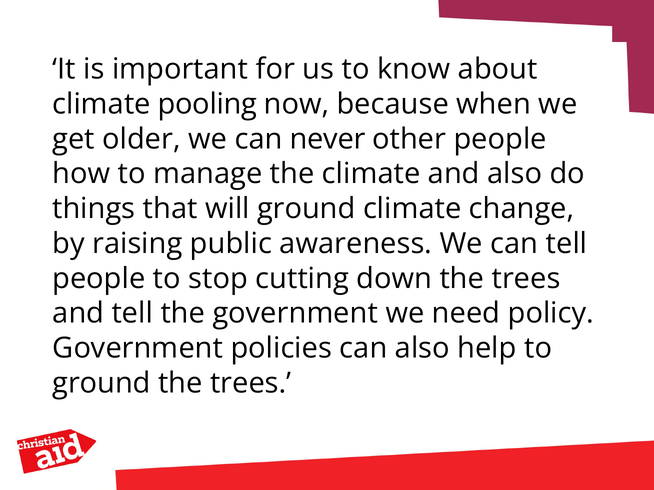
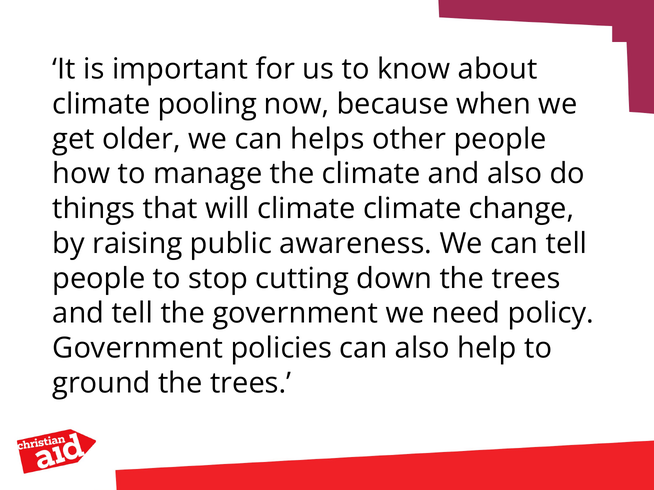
never: never -> helps
will ground: ground -> climate
